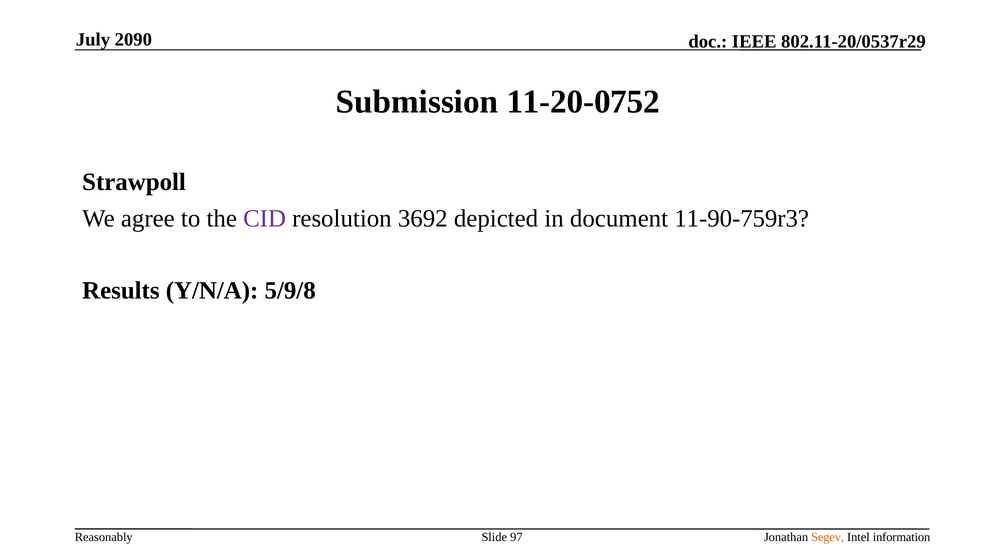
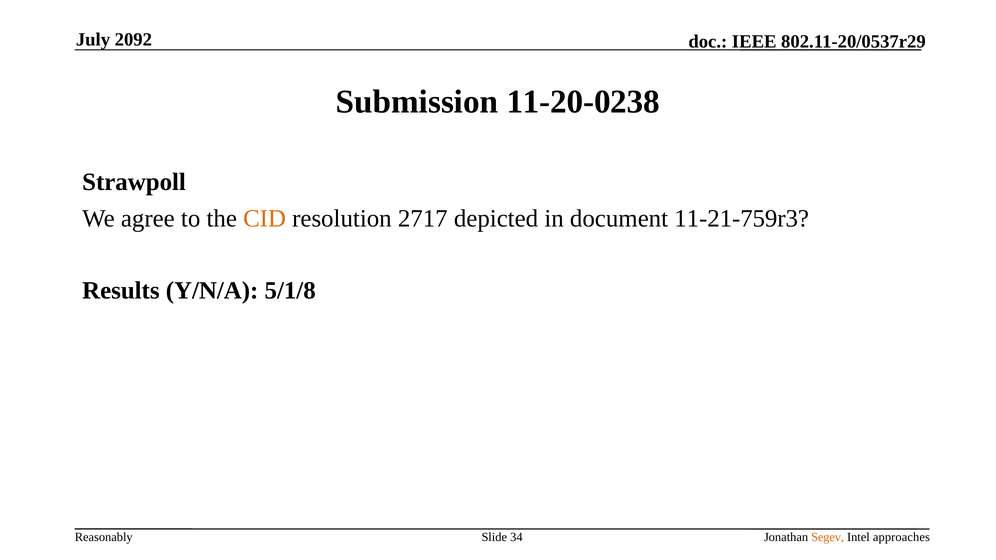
2090: 2090 -> 2092
11-20-0752: 11-20-0752 -> 11-20-0238
CID colour: purple -> orange
3692: 3692 -> 2717
11-90-759r3: 11-90-759r3 -> 11-21-759r3
5/9/8: 5/9/8 -> 5/1/8
97: 97 -> 34
information: information -> approaches
